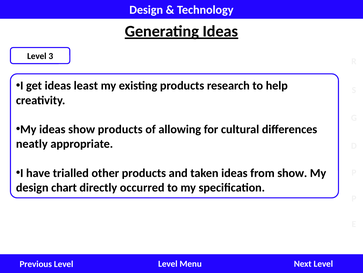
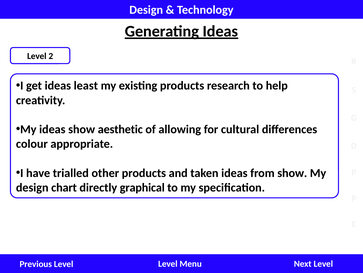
3: 3 -> 2
show products: products -> aesthetic
neatly: neatly -> colour
occurred: occurred -> graphical
